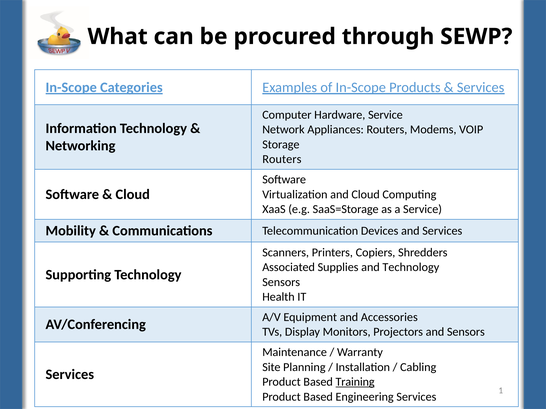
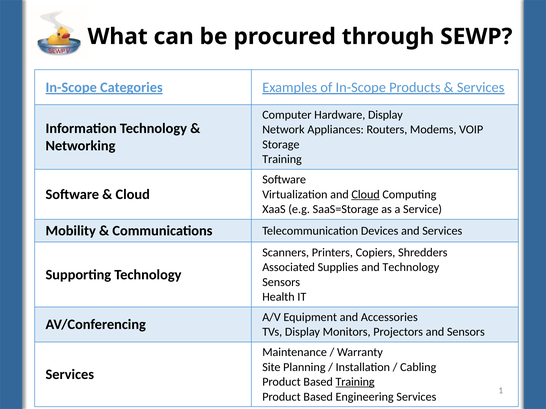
Hardware Service: Service -> Display
Routers at (282, 159): Routers -> Training
Cloud at (366, 195) underline: none -> present
